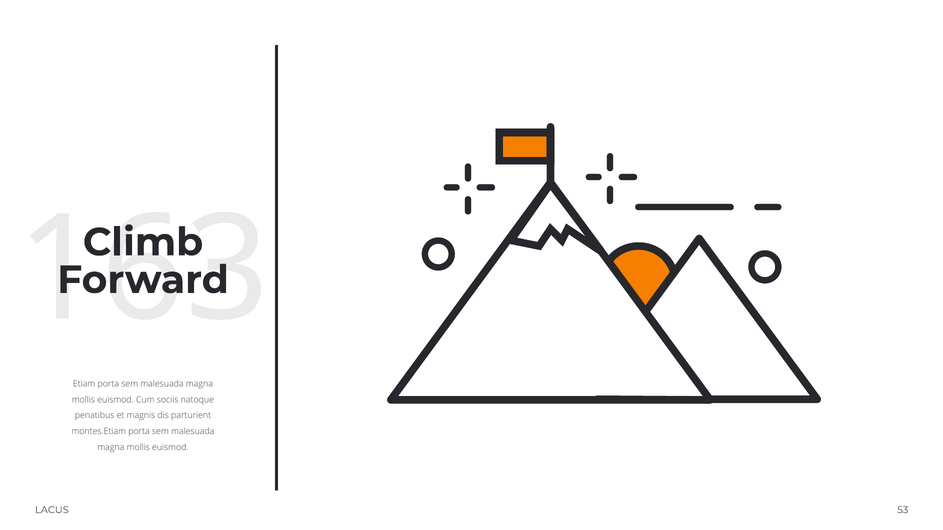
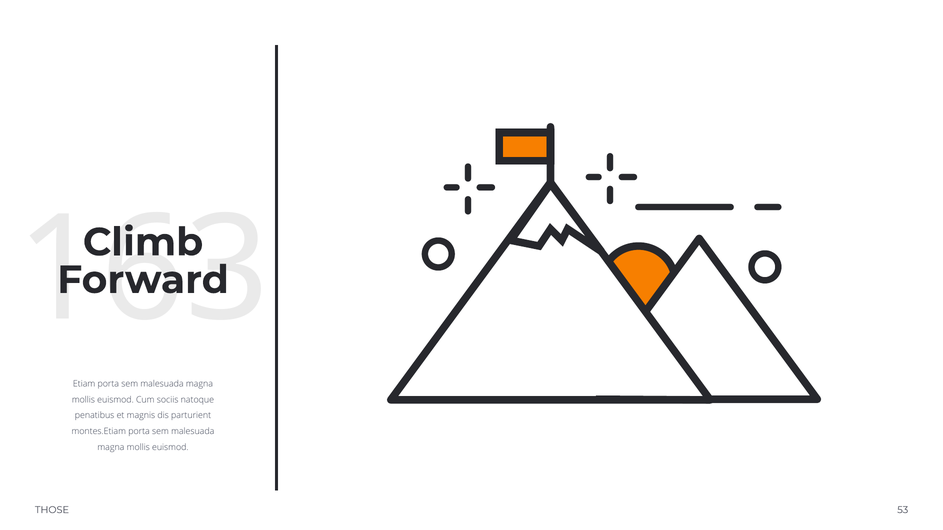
LACUS: LACUS -> THOSE
